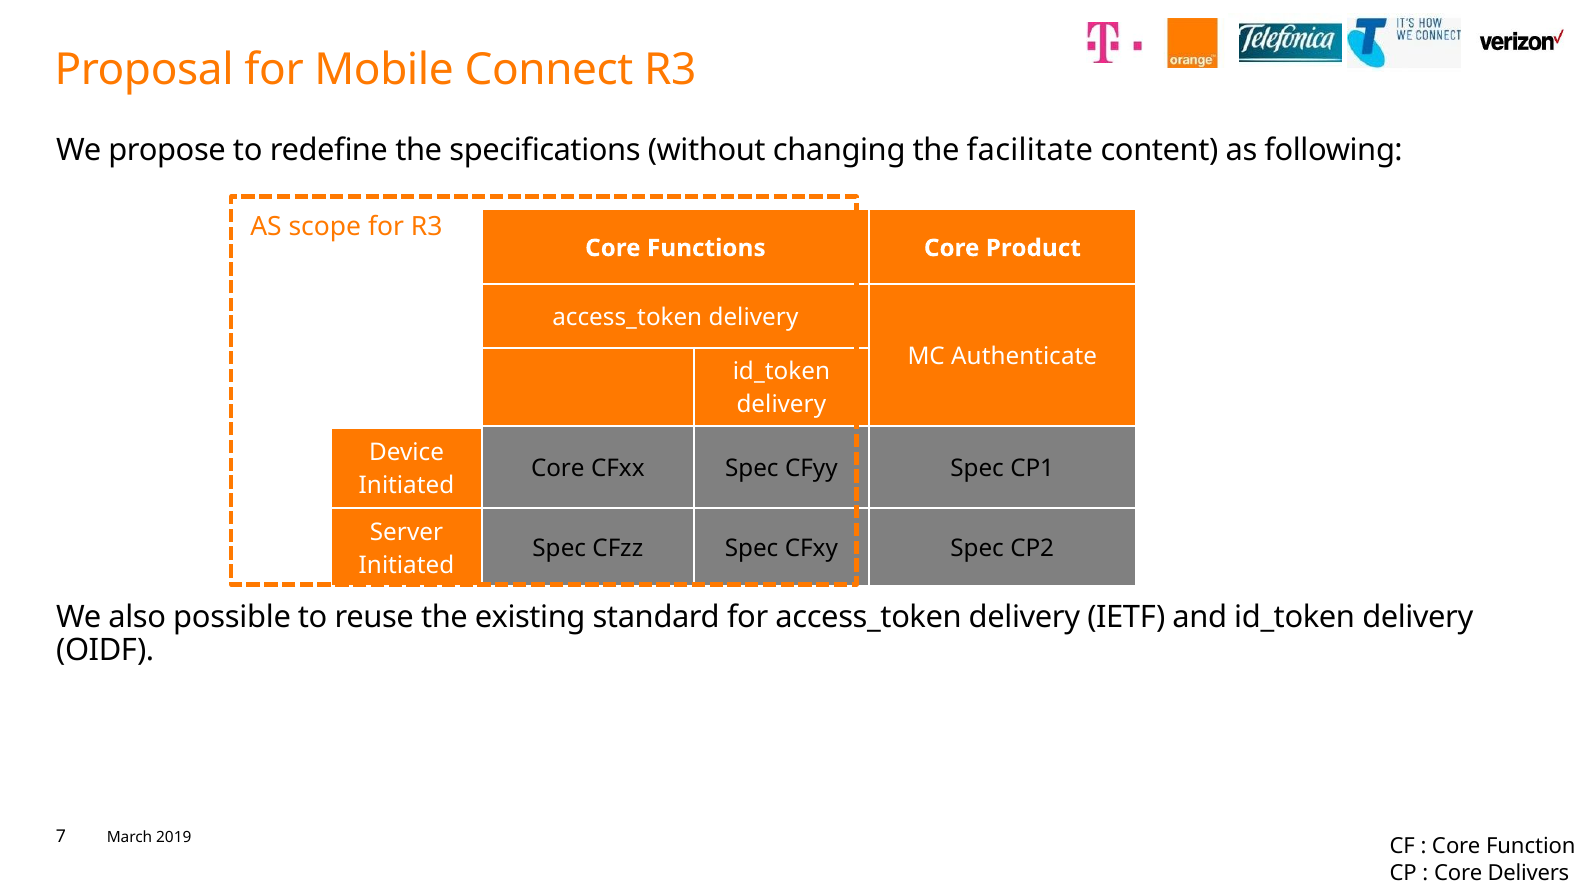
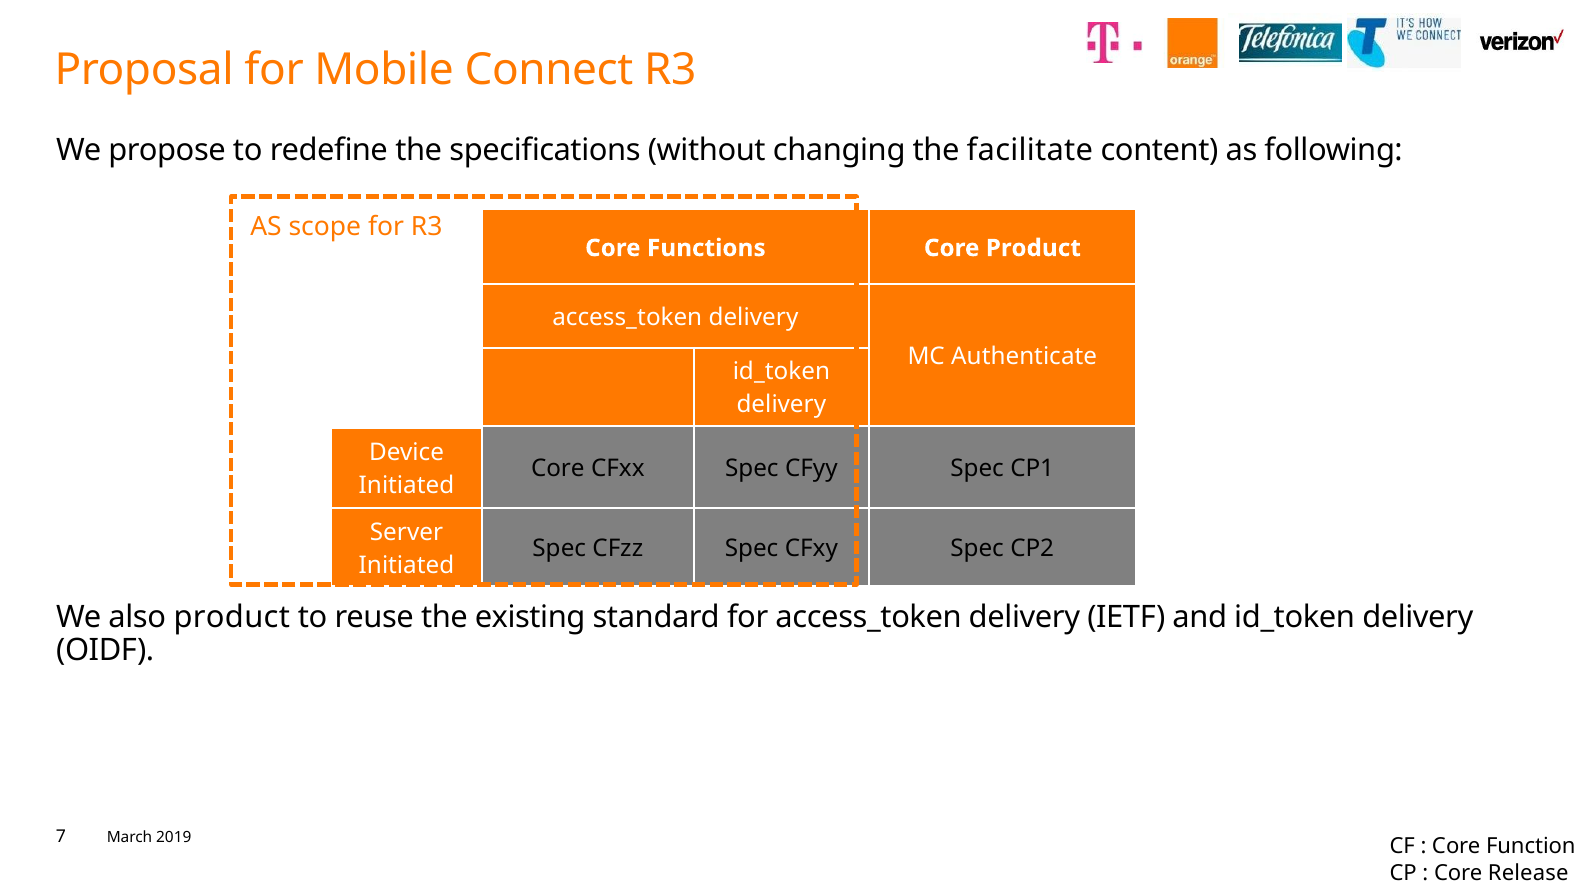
also possible: possible -> product
Delivers: Delivers -> Release
